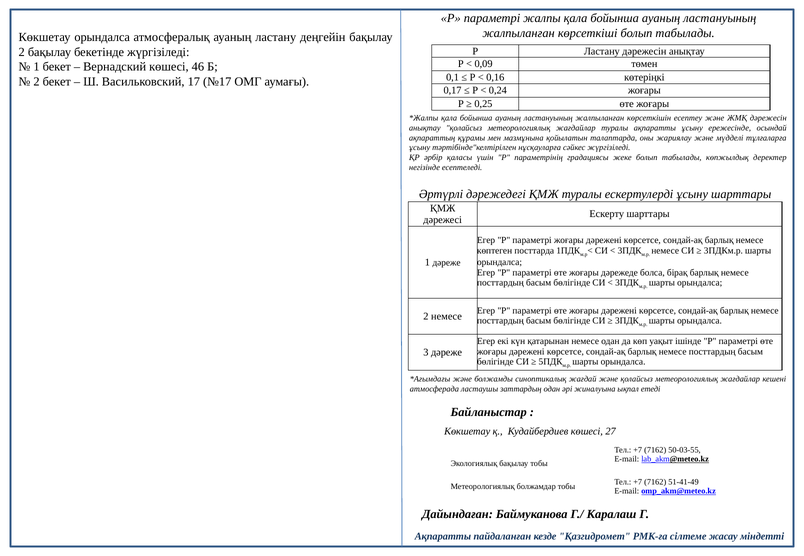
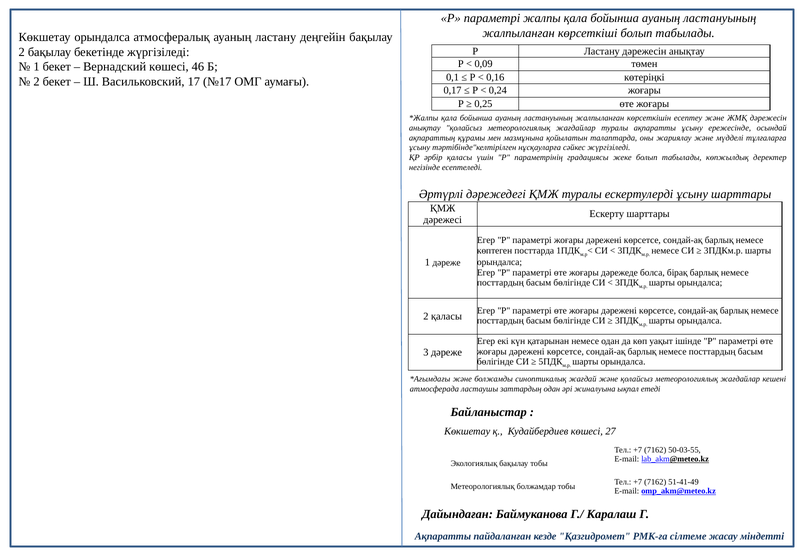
2 немесе: немесе -> қаласы
